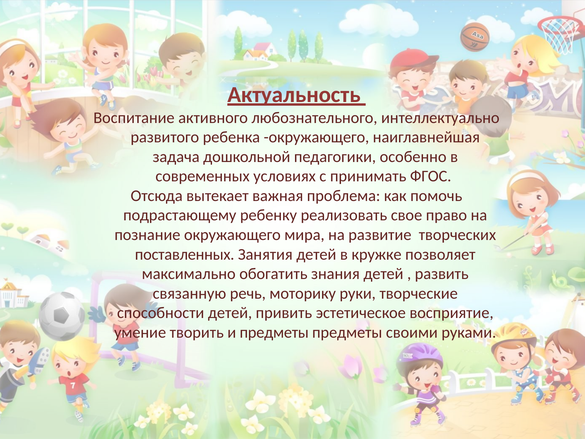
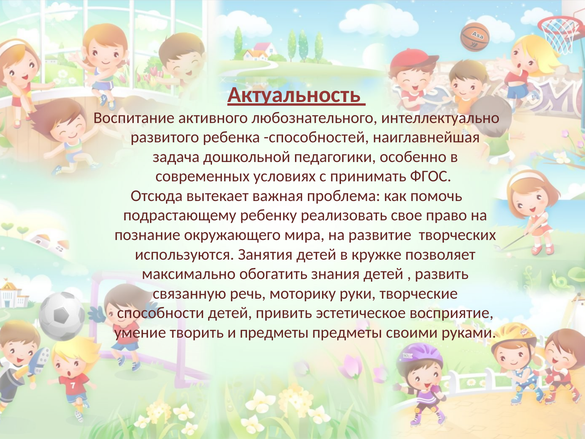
ребенка окружающего: окружающего -> способностей
поставленных: поставленных -> используются
